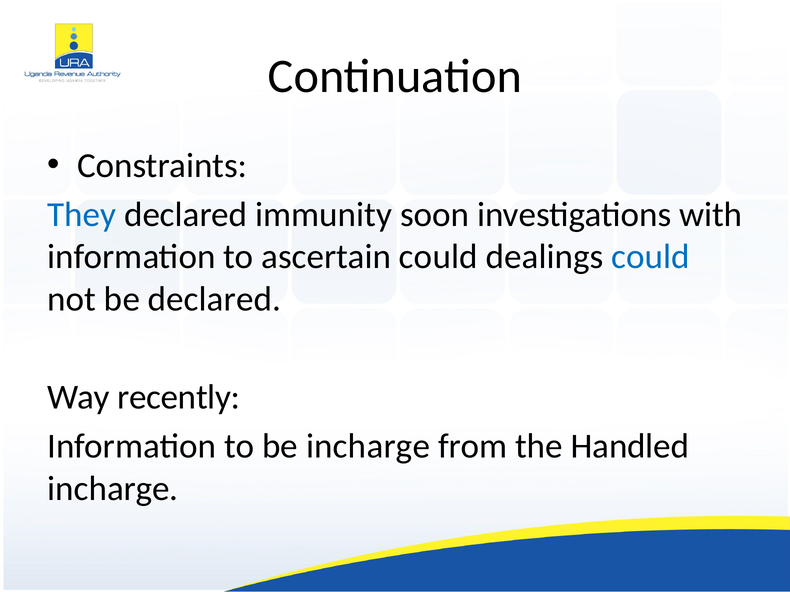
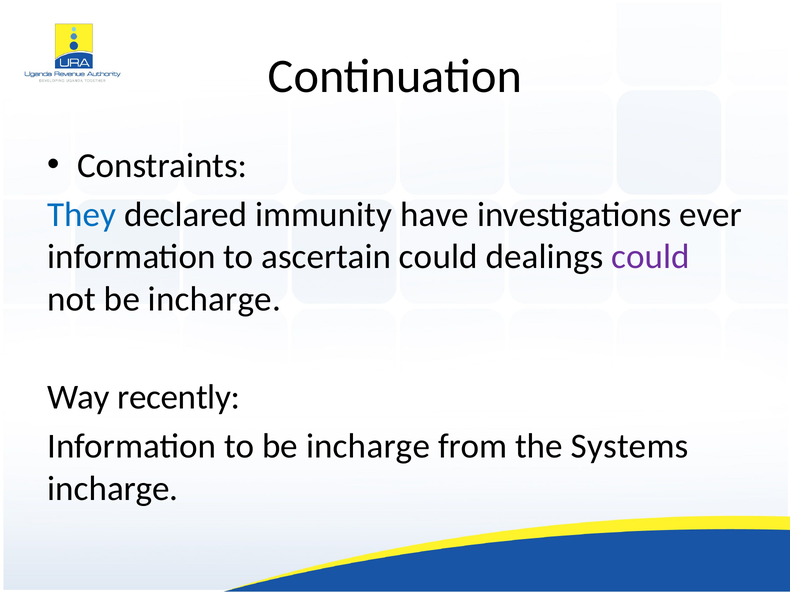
soon: soon -> have
with: with -> ever
could at (650, 257) colour: blue -> purple
not be declared: declared -> incharge
Handled: Handled -> Systems
